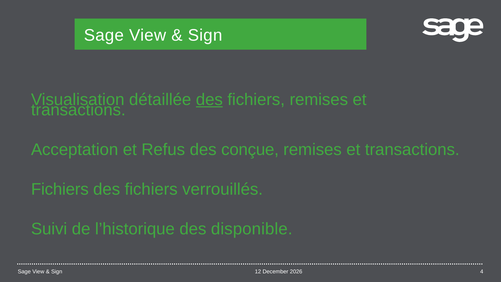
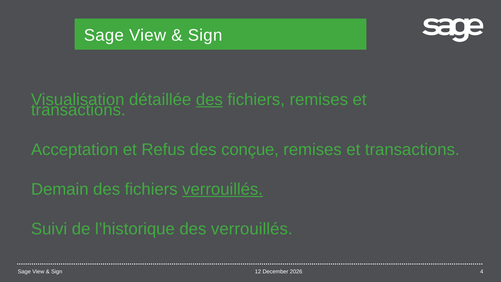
Fichiers at (60, 189): Fichiers -> Demain
verrouillés at (223, 189) underline: none -> present
des disponible: disponible -> verrouillés
